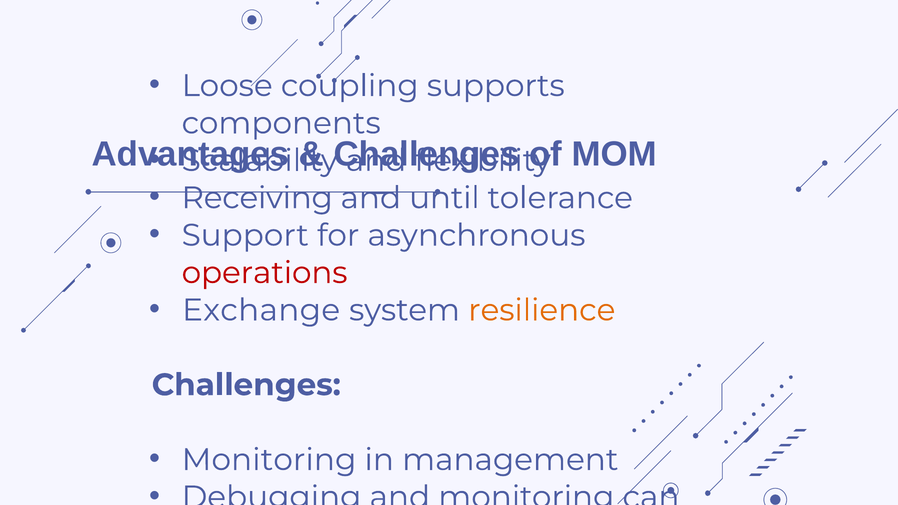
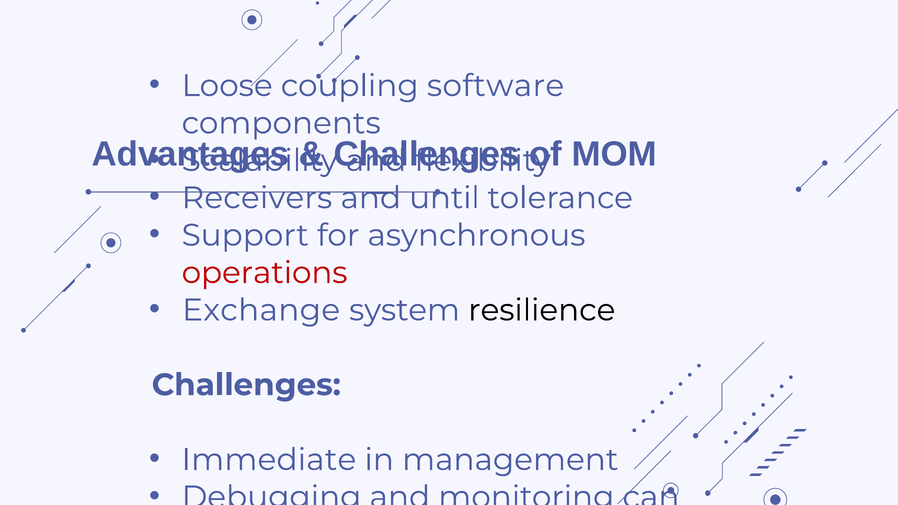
supports: supports -> software
Receiving: Receiving -> Receivers
resilience colour: orange -> black
Monitoring at (269, 460): Monitoring -> Immediate
